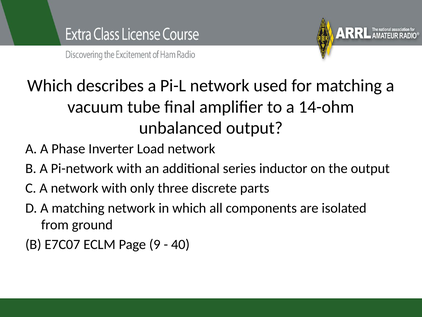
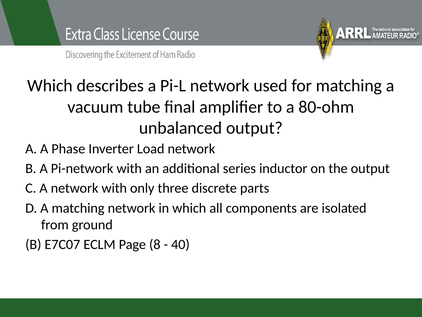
14-ohm: 14-ohm -> 80-ohm
9: 9 -> 8
